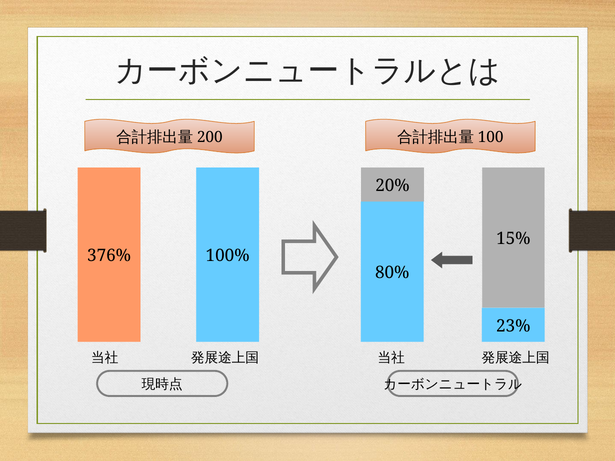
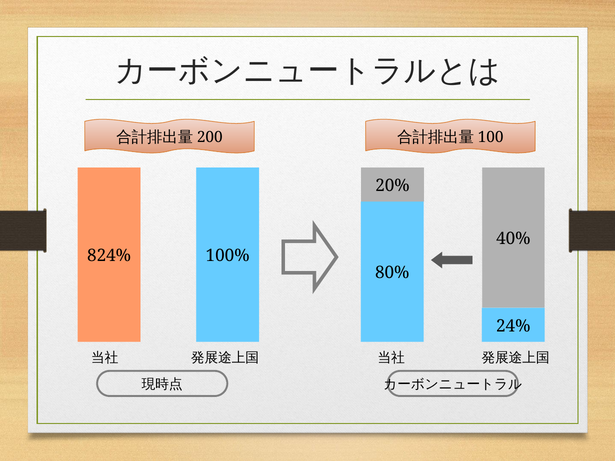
15%: 15% -> 40%
376%: 376% -> 824%
23%: 23% -> 24%
